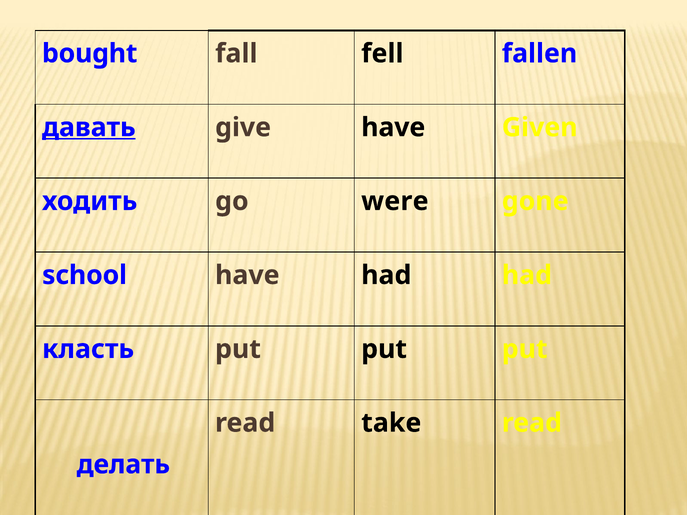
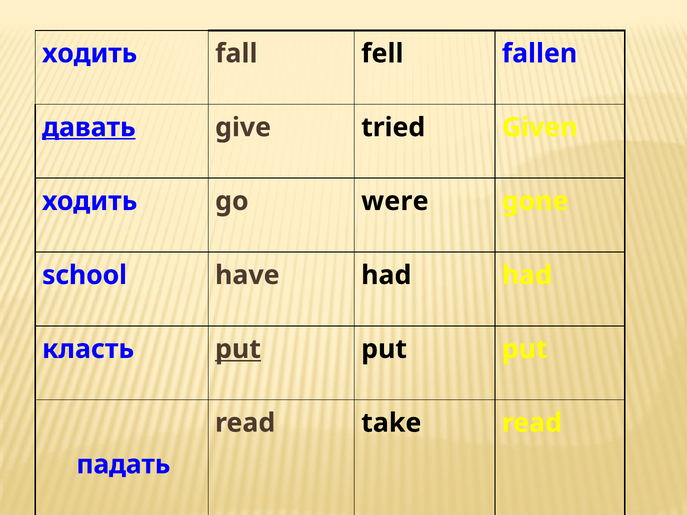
bought at (90, 54): bought -> ходить
give have: have -> tried
put at (238, 349) underline: none -> present
делать: делать -> падать
